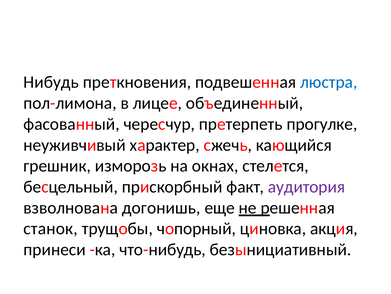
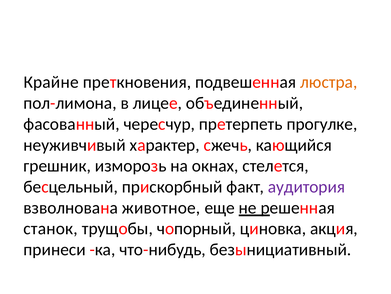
Нибудь: Нибудь -> Крайне
люстра colour: blue -> orange
догонишь: догонишь -> животное
